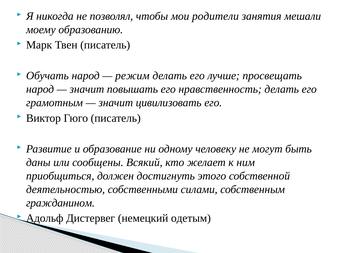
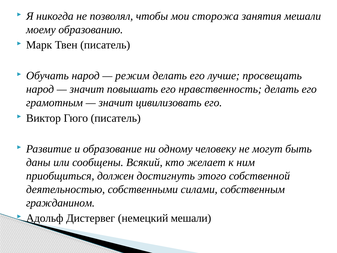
родители: родители -> сторожа
немецкий одетым: одетым -> мешали
